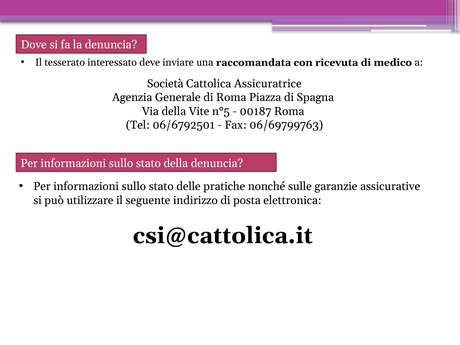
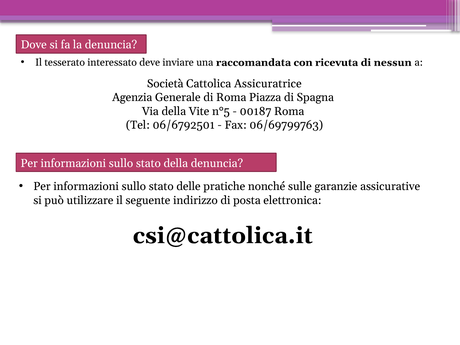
medico: medico -> nessun
